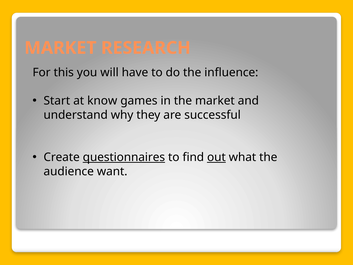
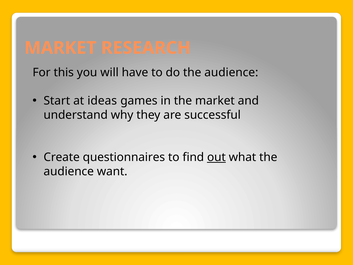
do the influence: influence -> audience
know: know -> ideas
questionnaires underline: present -> none
